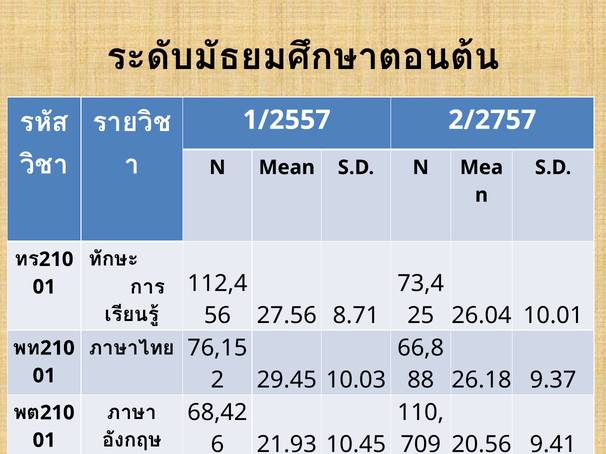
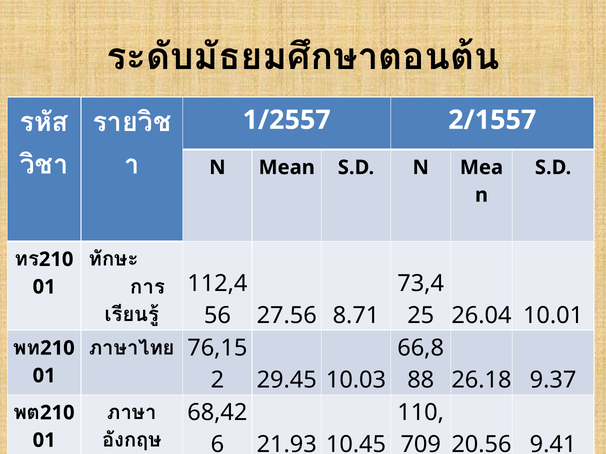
2/2757: 2/2757 -> 2/1557
